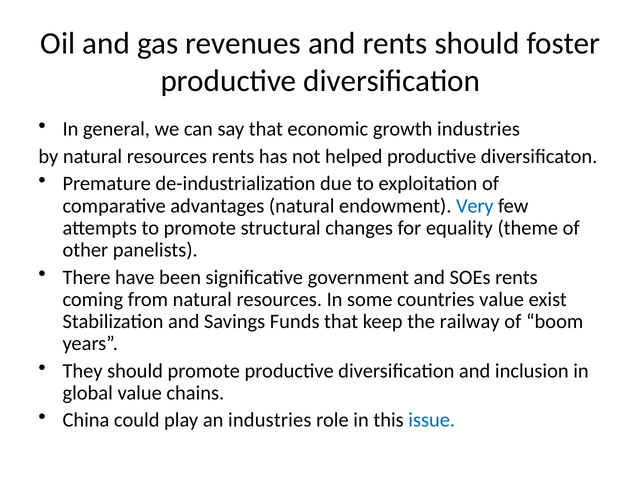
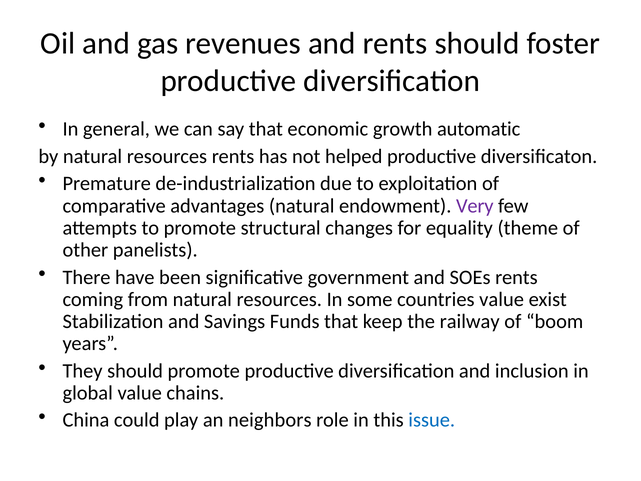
growth industries: industries -> automatic
Very colour: blue -> purple
an industries: industries -> neighbors
